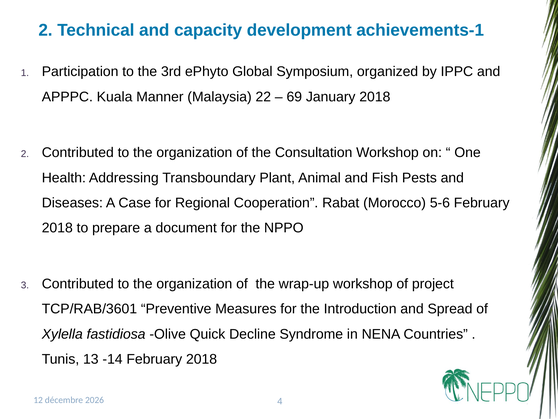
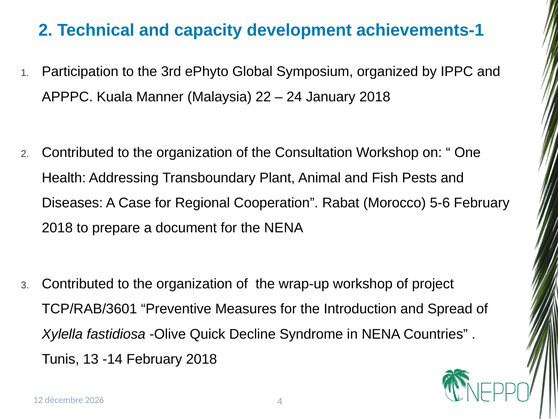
69: 69 -> 24
the NPPO: NPPO -> NENA
